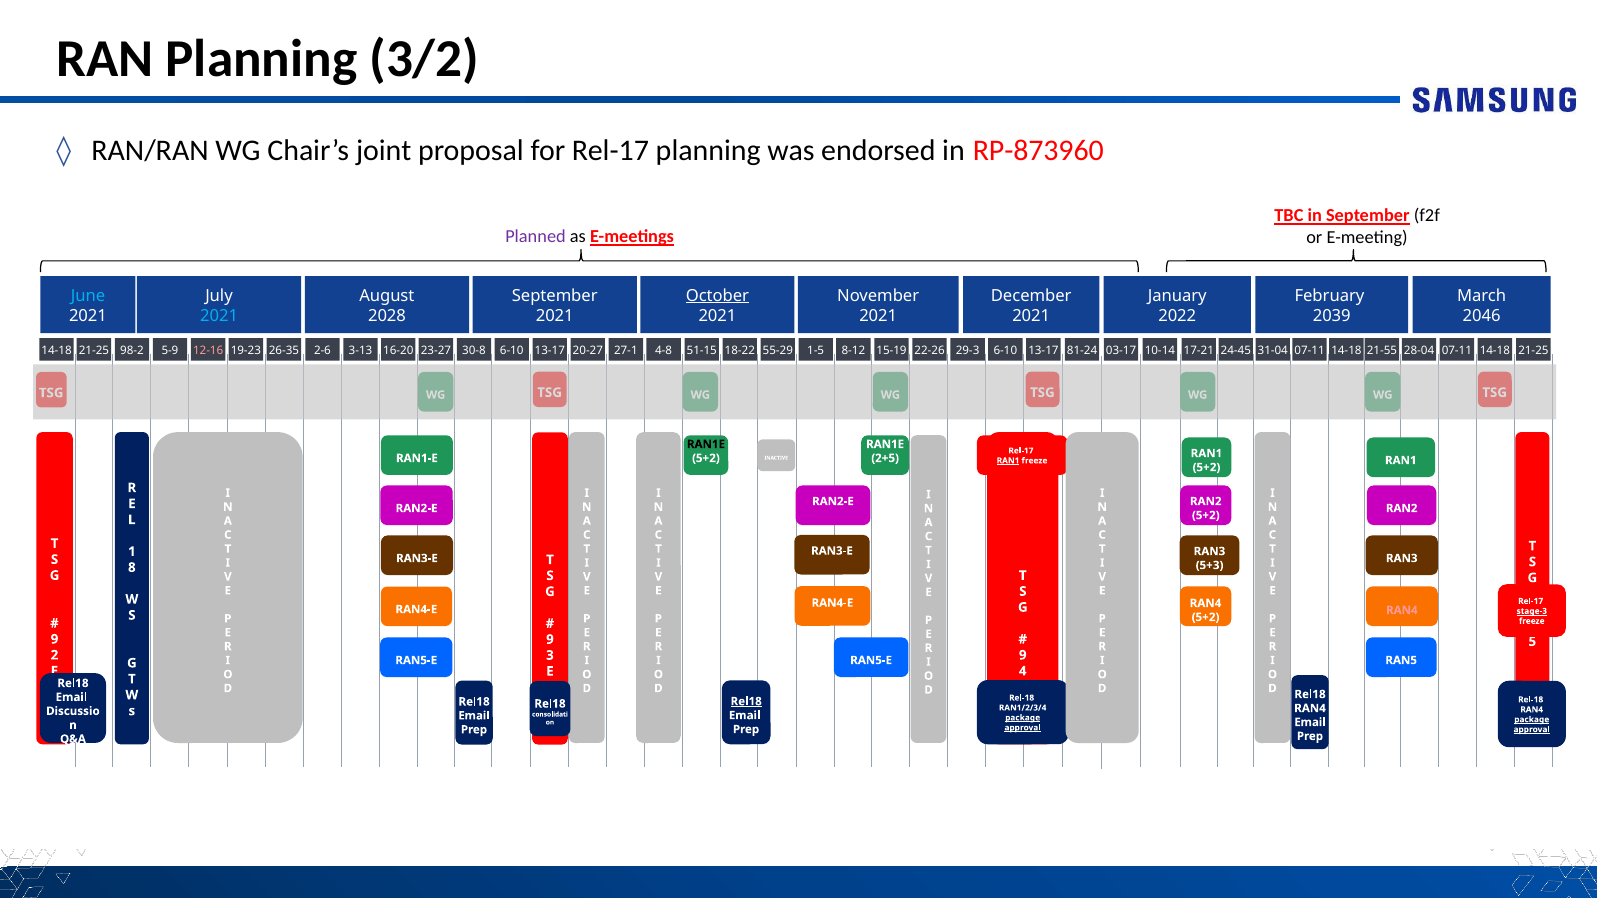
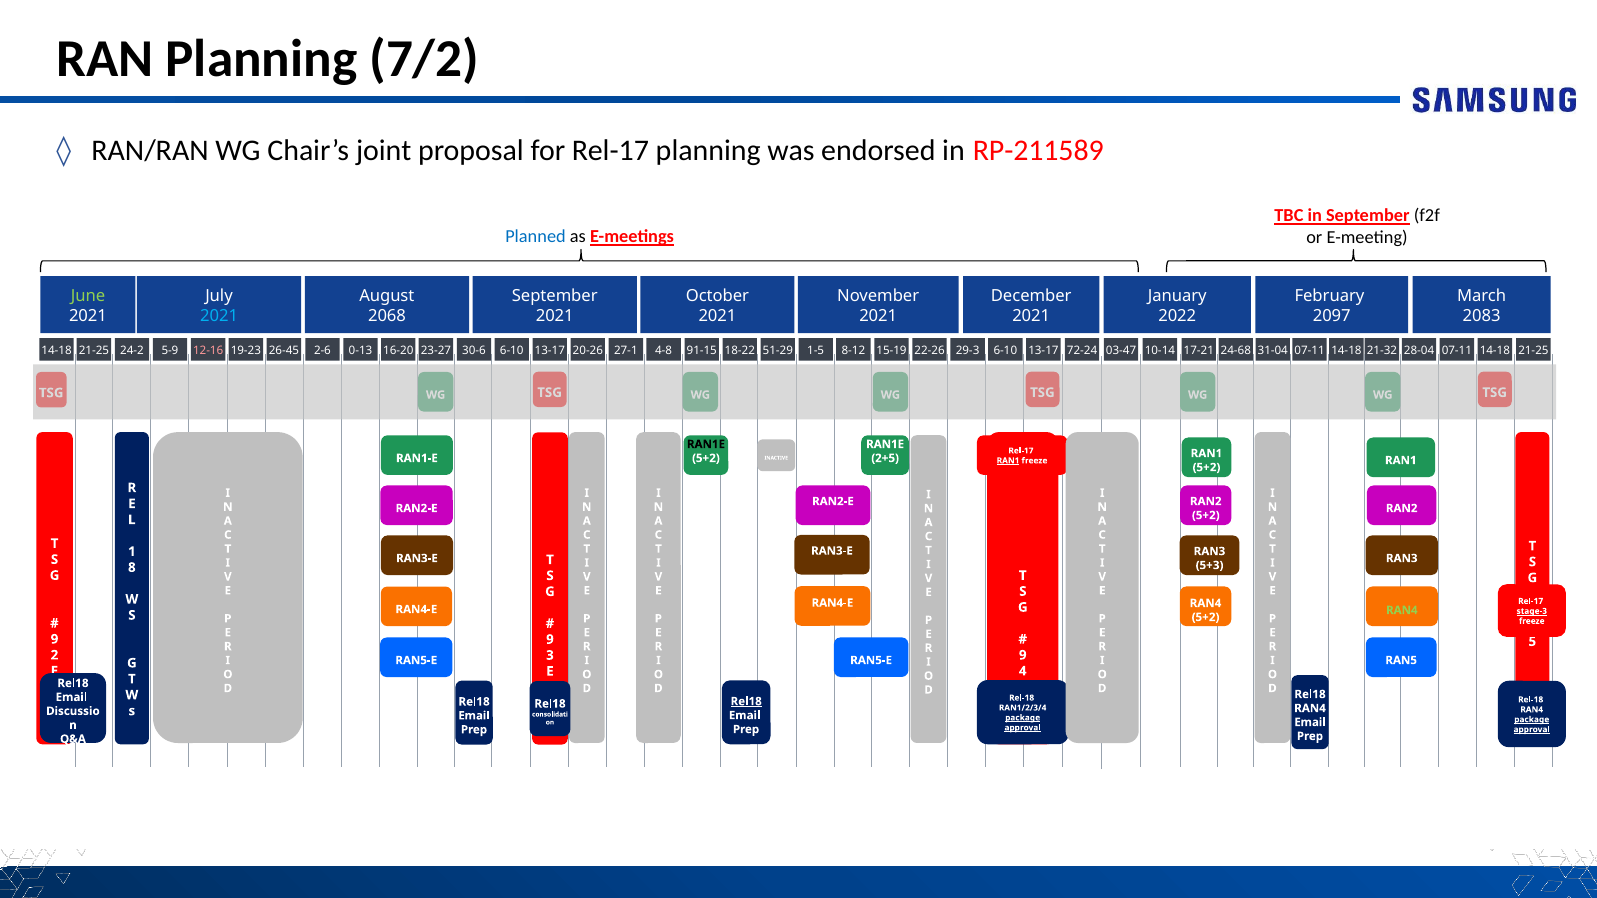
3/2: 3/2 -> 7/2
RP-873960: RP-873960 -> RP-211589
Planned colour: purple -> blue
June colour: light blue -> light green
October underline: present -> none
2028: 2028 -> 2068
2039: 2039 -> 2097
2046: 2046 -> 2083
98-2: 98-2 -> 24-2
26-35: 26-35 -> 26-45
3-13: 3-13 -> 0-13
30-8: 30-8 -> 30-6
20-27: 20-27 -> 20-26
51-15: 51-15 -> 91-15
55-29: 55-29 -> 51-29
81-24: 81-24 -> 72-24
03-17: 03-17 -> 03-47
24-45: 24-45 -> 24-68
21-55: 21-55 -> 21-32
RAN4 at (1402, 610) colour: pink -> light green
